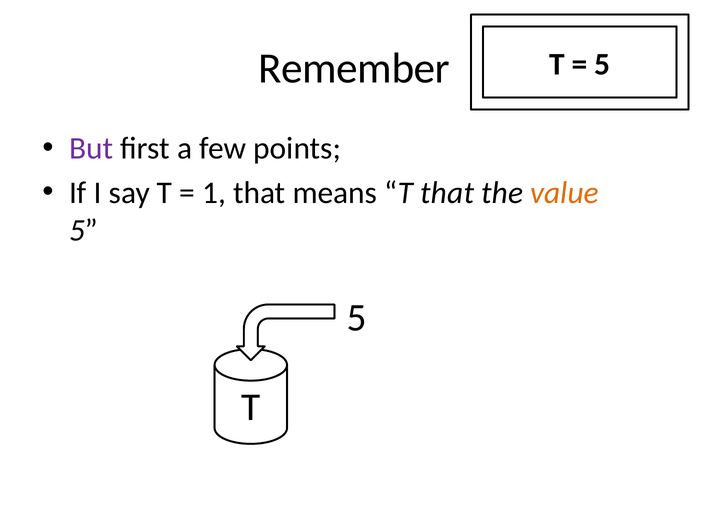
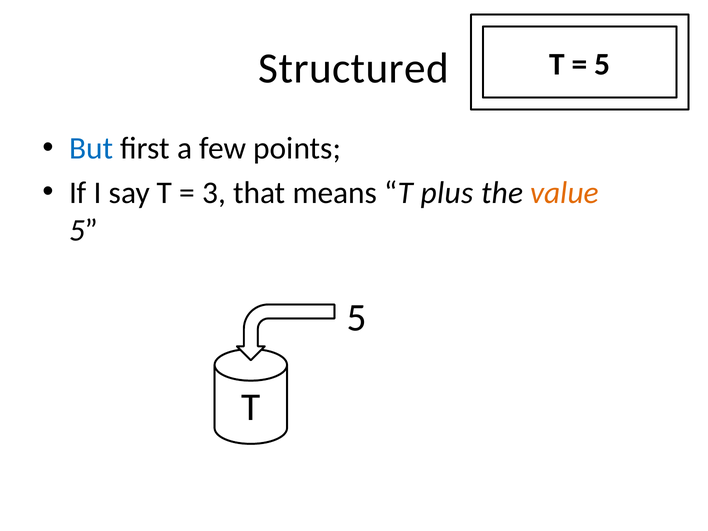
Remember: Remember -> Structured
But colour: purple -> blue
1: 1 -> 3
T that: that -> plus
